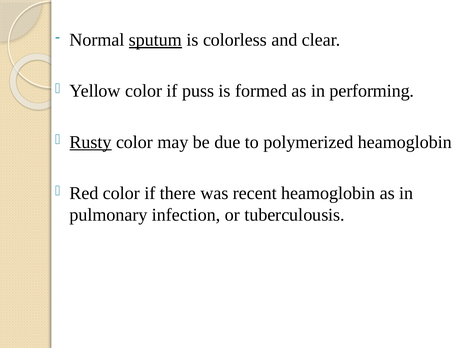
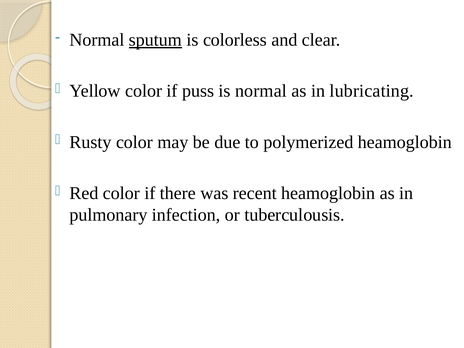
is formed: formed -> normal
performing: performing -> lubricating
Rusty underline: present -> none
